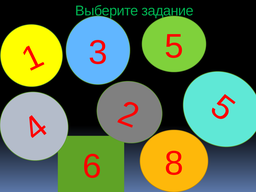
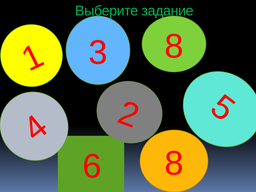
3 5: 5 -> 8
